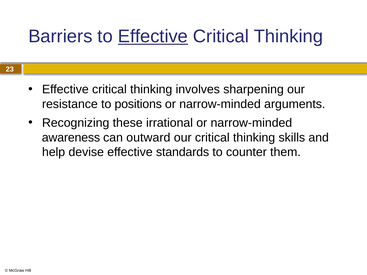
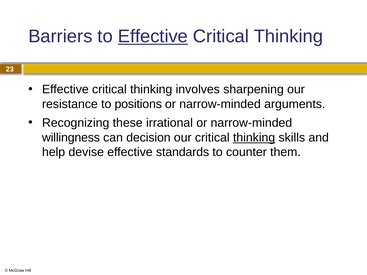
awareness: awareness -> willingness
outward: outward -> decision
thinking at (254, 138) underline: none -> present
